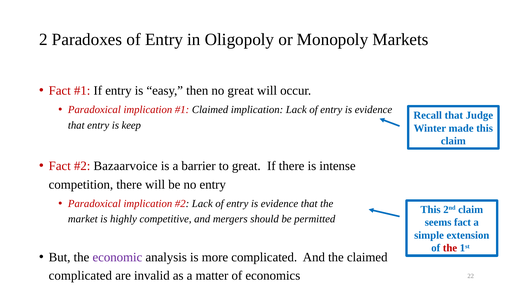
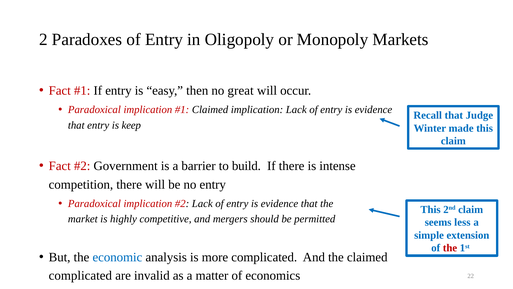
Bazaarvoice: Bazaarvoice -> Government
to great: great -> build
seems fact: fact -> less
economic colour: purple -> blue
